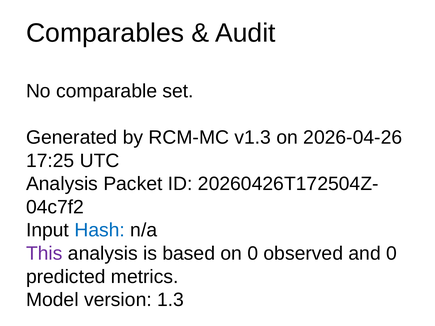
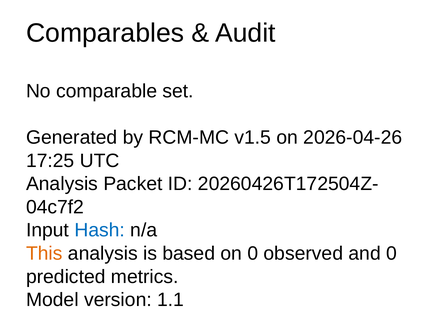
v1.3: v1.3 -> v1.5
This colour: purple -> orange
1.3: 1.3 -> 1.1
